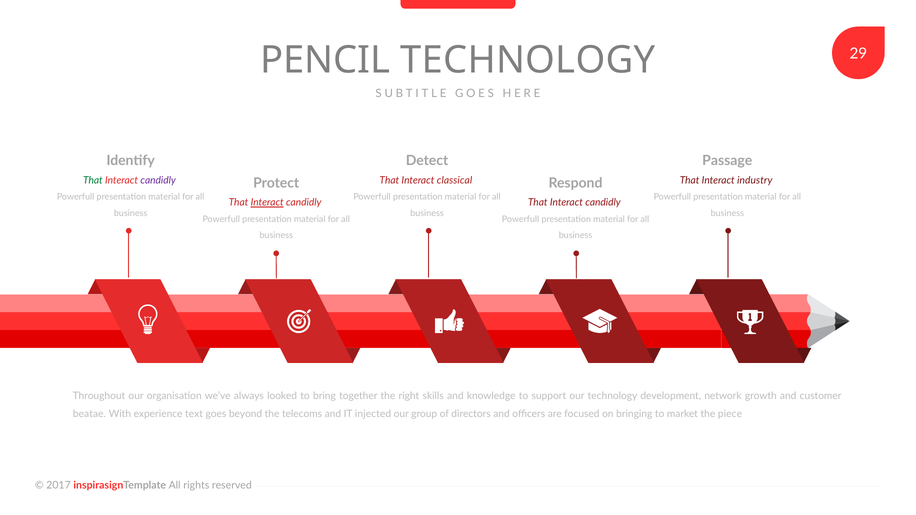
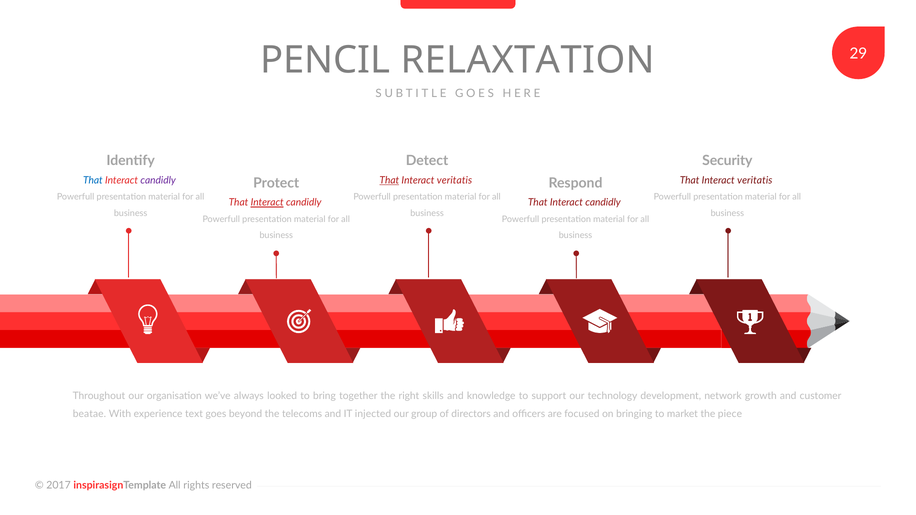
PENCIL TECHNOLOGY: TECHNOLOGY -> RELAXTATION
Passage: Passage -> Security
That at (93, 180) colour: green -> blue
That at (389, 180) underline: none -> present
classical at (455, 180): classical -> veritatis
industry at (755, 180): industry -> veritatis
